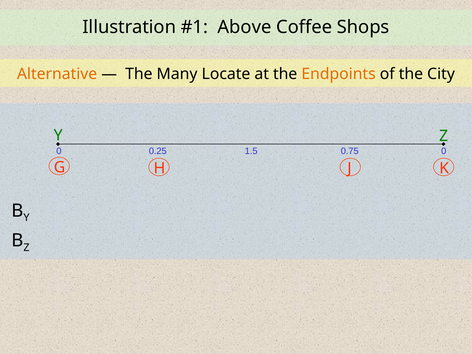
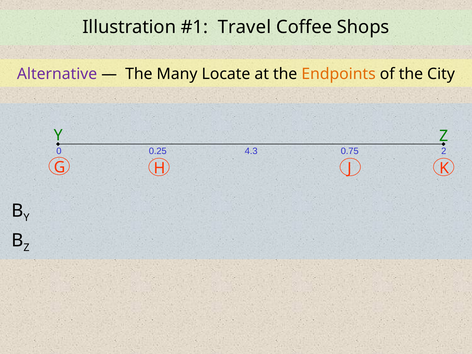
Above: Above -> Travel
Alternative colour: orange -> purple
1.5: 1.5 -> 4.3
0 0: 0 -> 2
